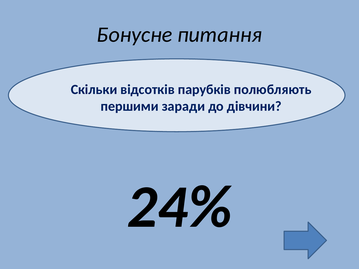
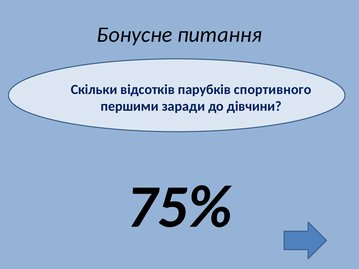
полюбляють: полюбляють -> спортивного
24%: 24% -> 75%
